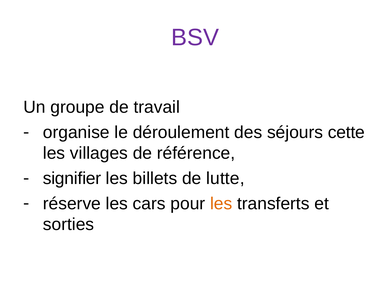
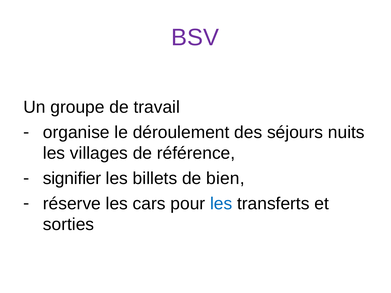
cette: cette -> nuits
lutte: lutte -> bien
les at (221, 204) colour: orange -> blue
